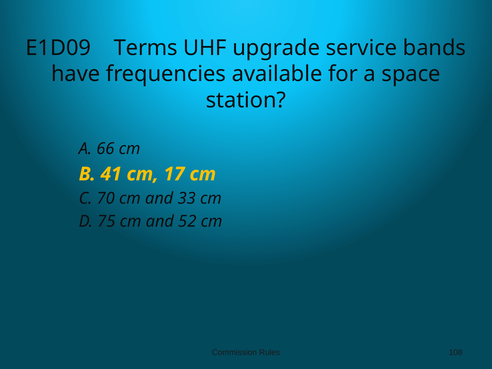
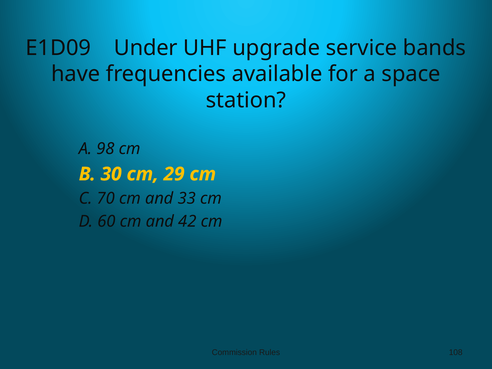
Terms: Terms -> Under
66: 66 -> 98
41: 41 -> 30
17: 17 -> 29
75: 75 -> 60
52: 52 -> 42
